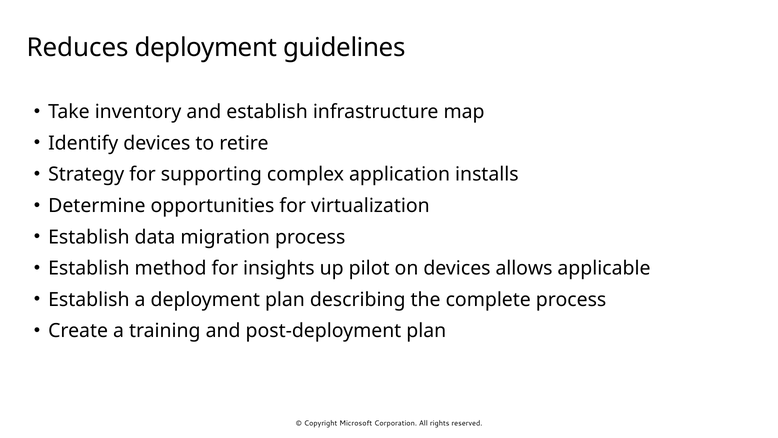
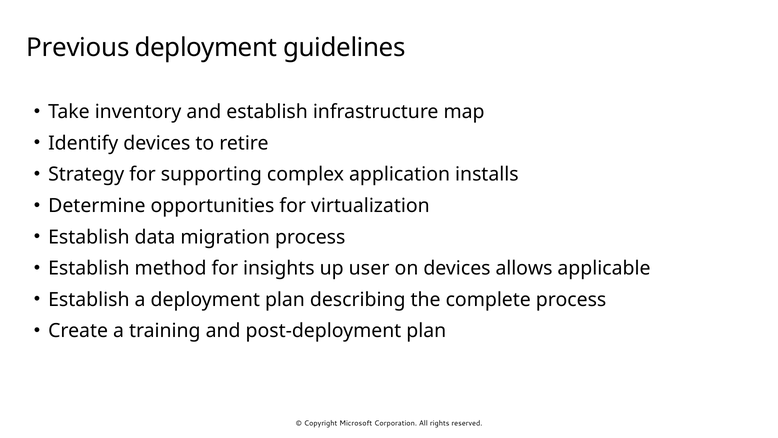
Reduces: Reduces -> Previous
pilot: pilot -> user
